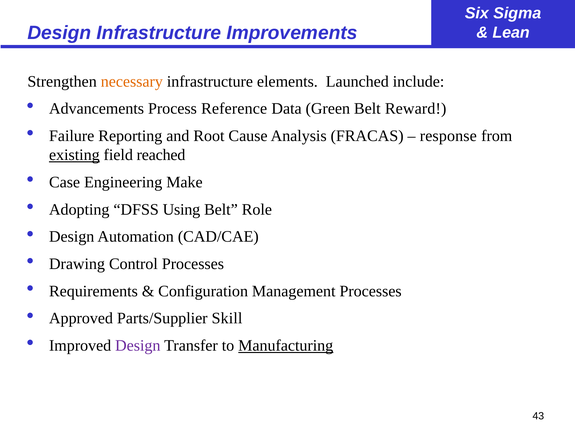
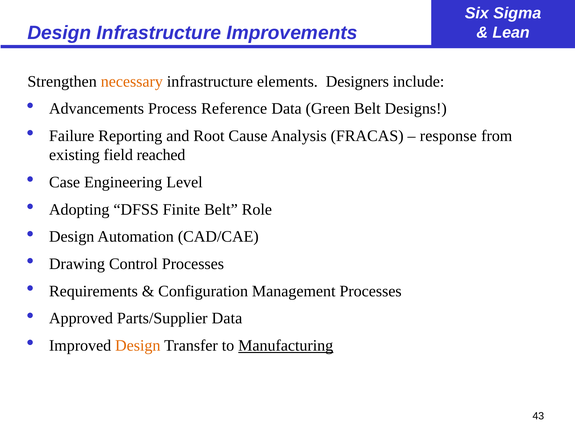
Launched: Launched -> Designers
Reward: Reward -> Designs
existing underline: present -> none
Make: Make -> Level
Using: Using -> Finite
Parts/Supplier Skill: Skill -> Data
Design at (138, 345) colour: purple -> orange
